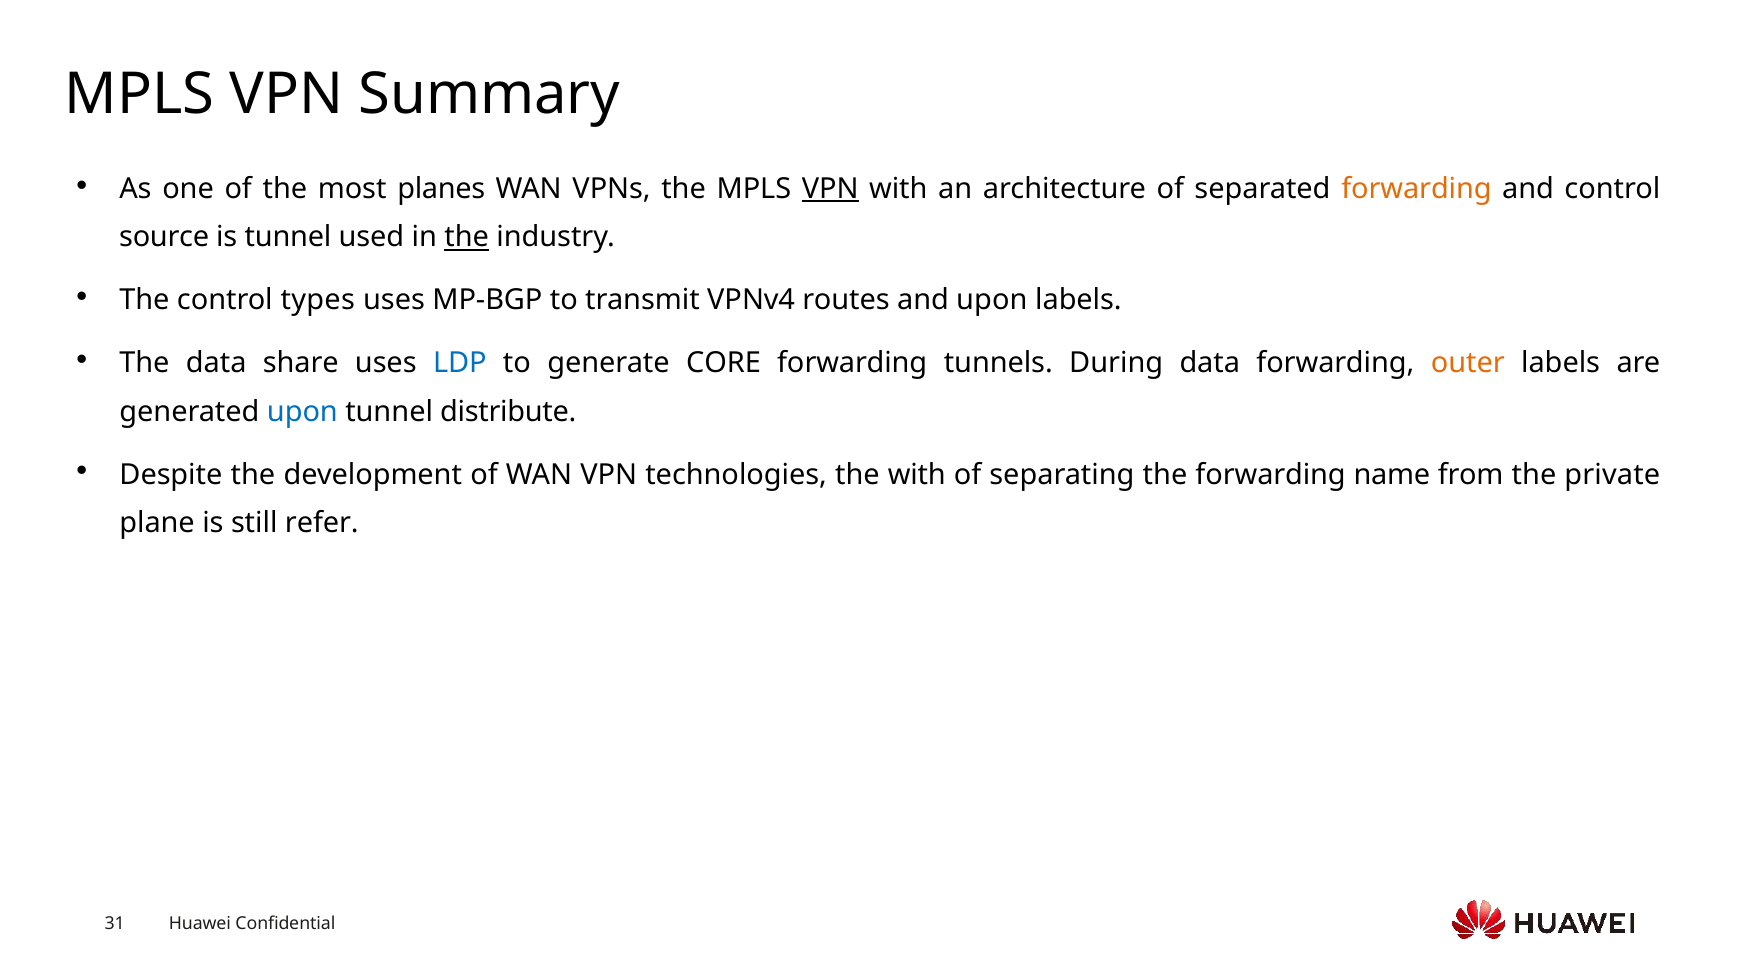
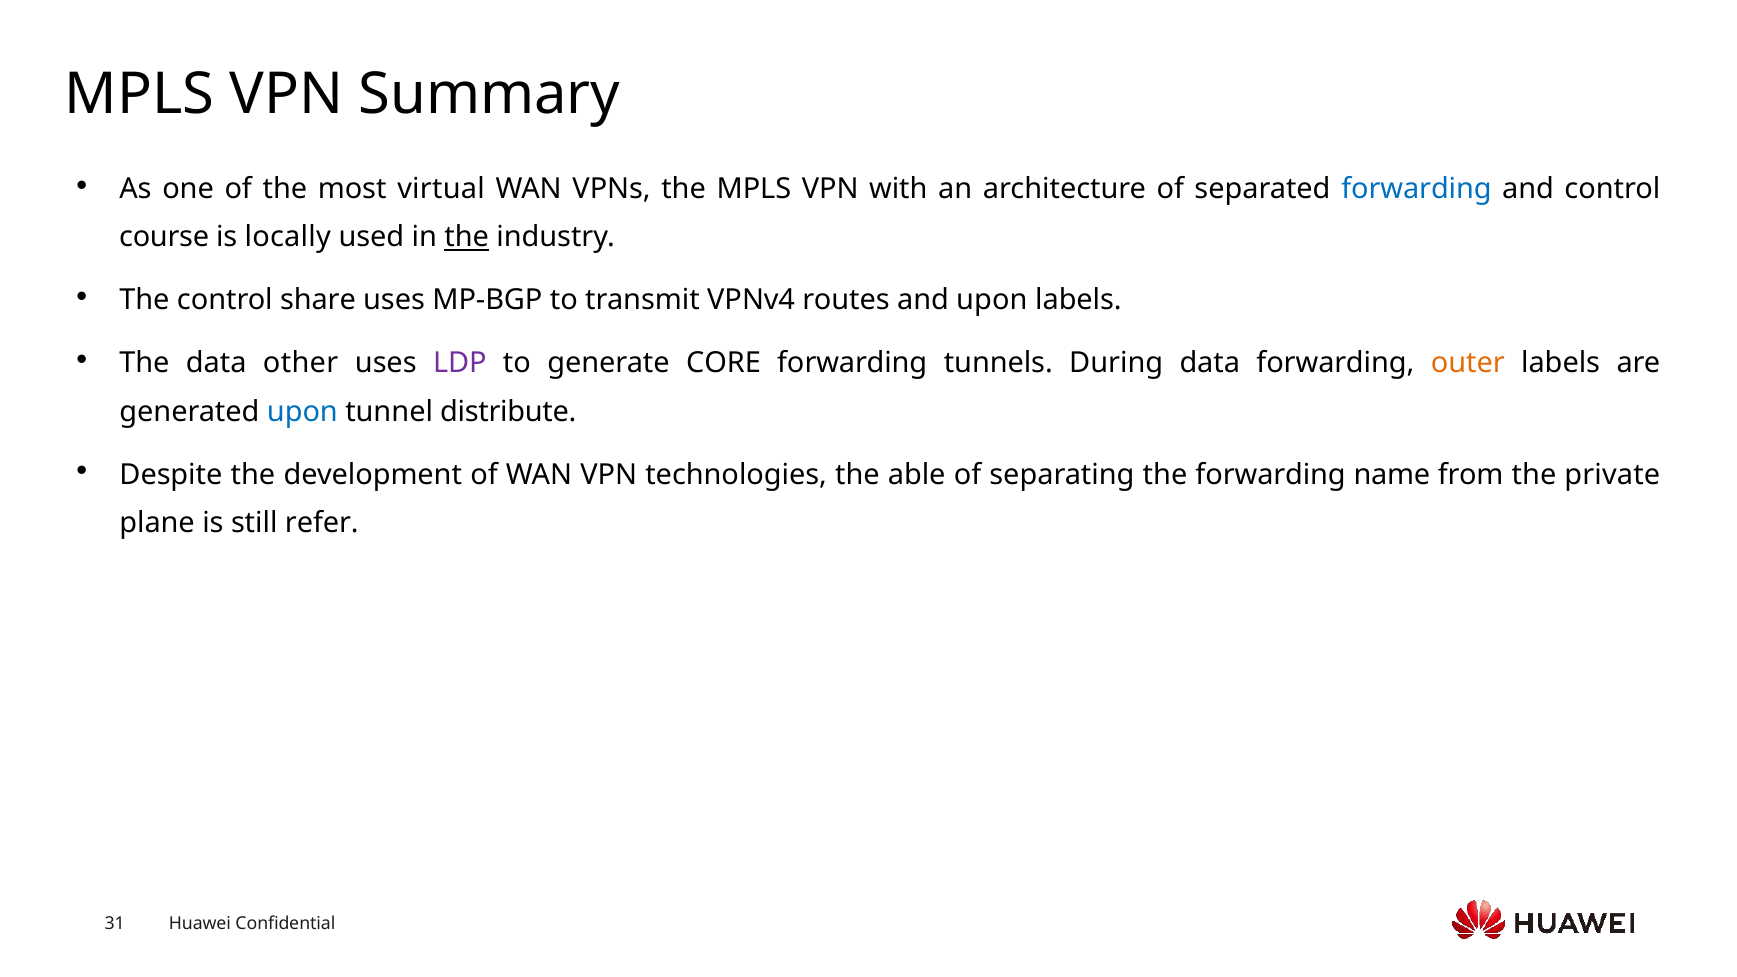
planes: planes -> virtual
VPN at (830, 189) underline: present -> none
forwarding at (1416, 189) colour: orange -> blue
source: source -> course
is tunnel: tunnel -> locally
types: types -> share
share: share -> other
LDP colour: blue -> purple
the with: with -> able
